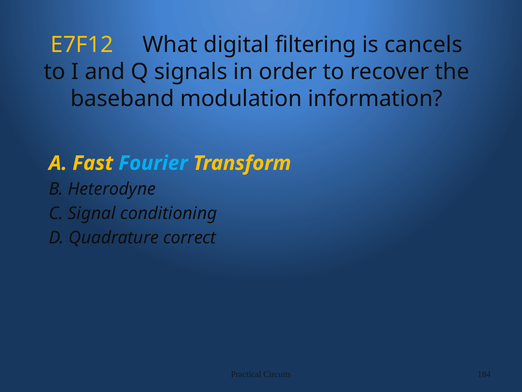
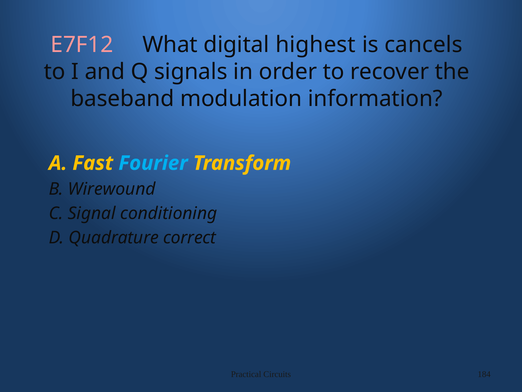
E7F12 colour: yellow -> pink
filtering: filtering -> highest
Heterodyne: Heterodyne -> Wirewound
